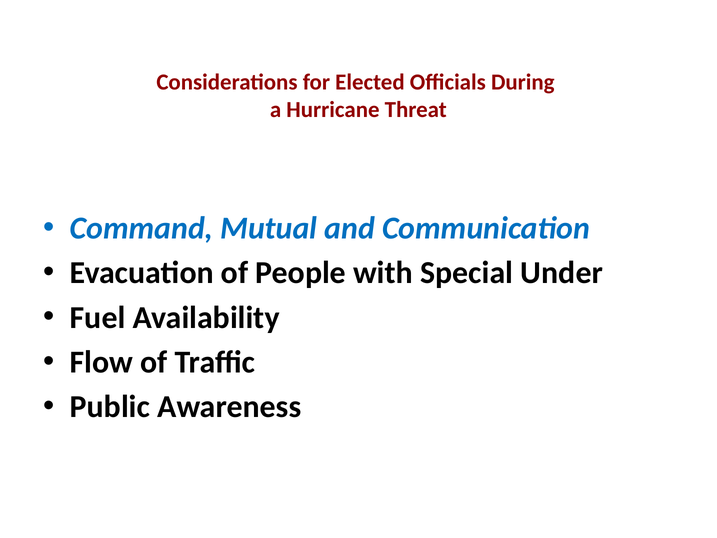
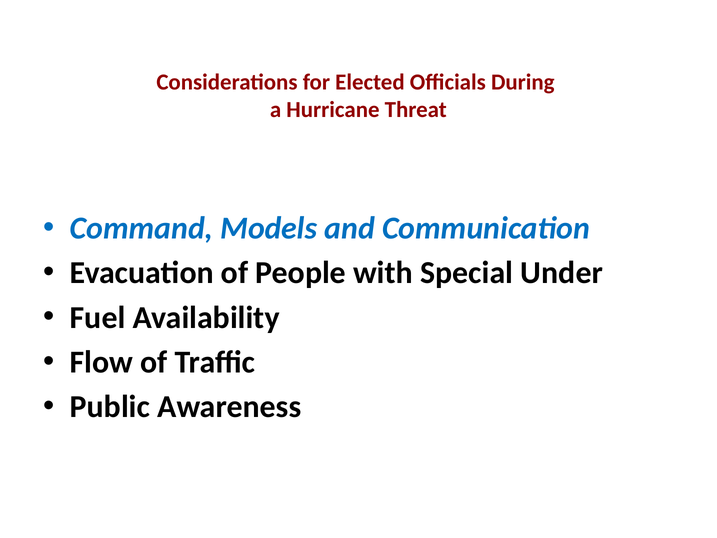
Mutual: Mutual -> Models
